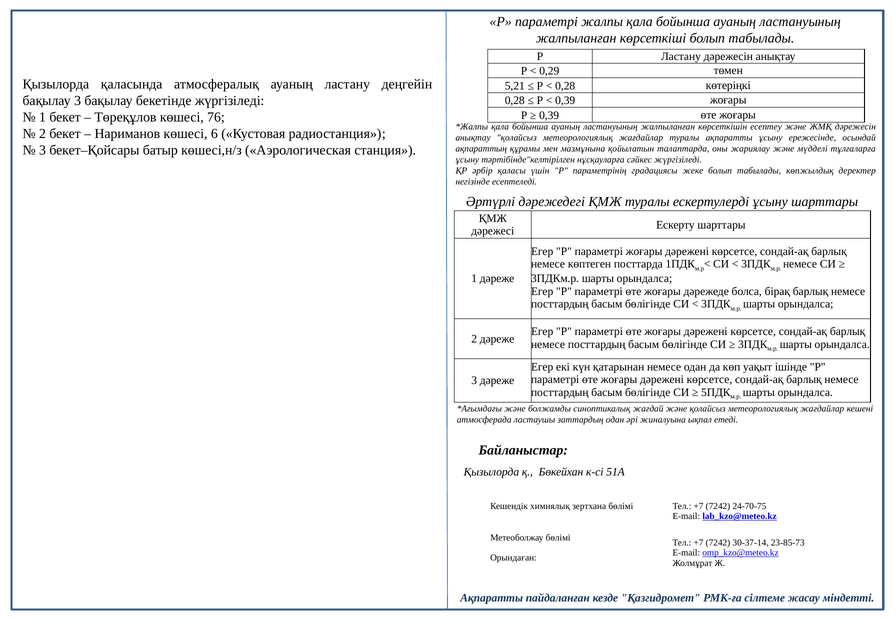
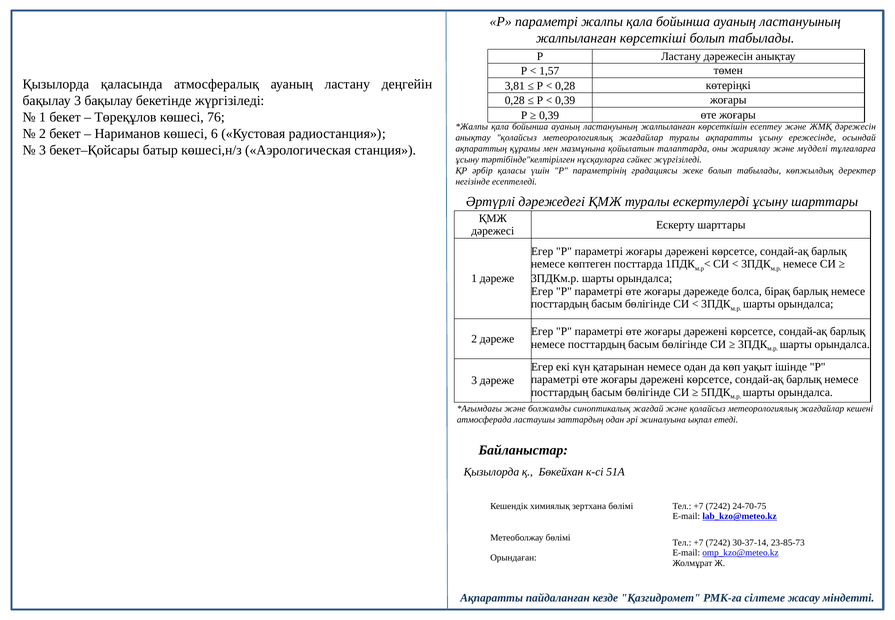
0,29: 0,29 -> 1,57
5,21: 5,21 -> 3,81
